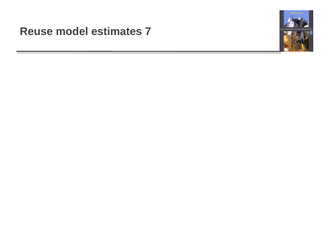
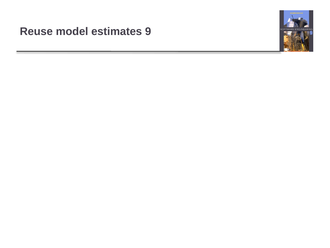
7: 7 -> 9
